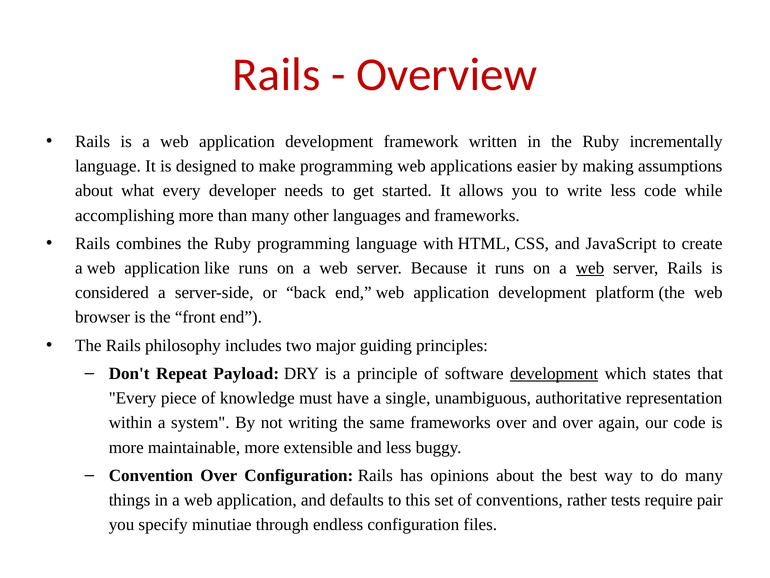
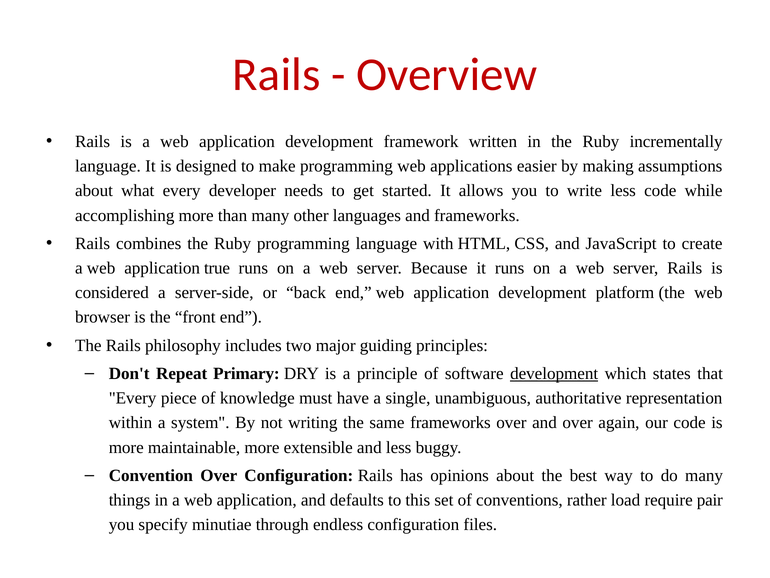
like: like -> true
web at (590, 268) underline: present -> none
Payload: Payload -> Primary
tests: tests -> load
